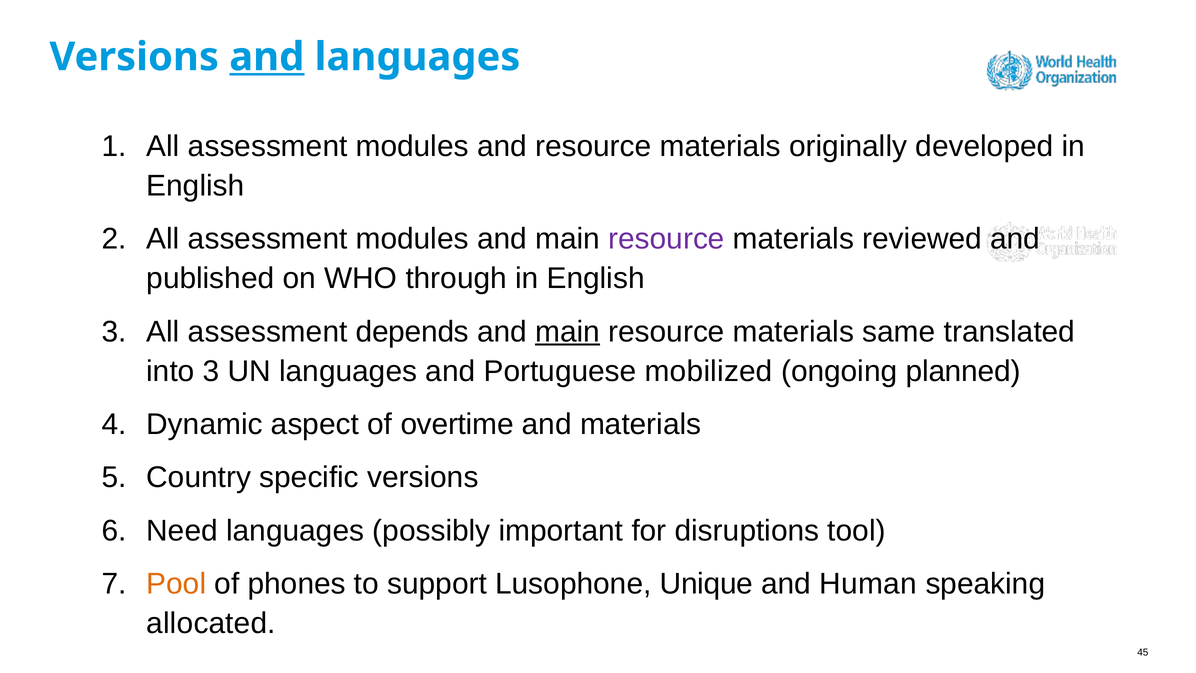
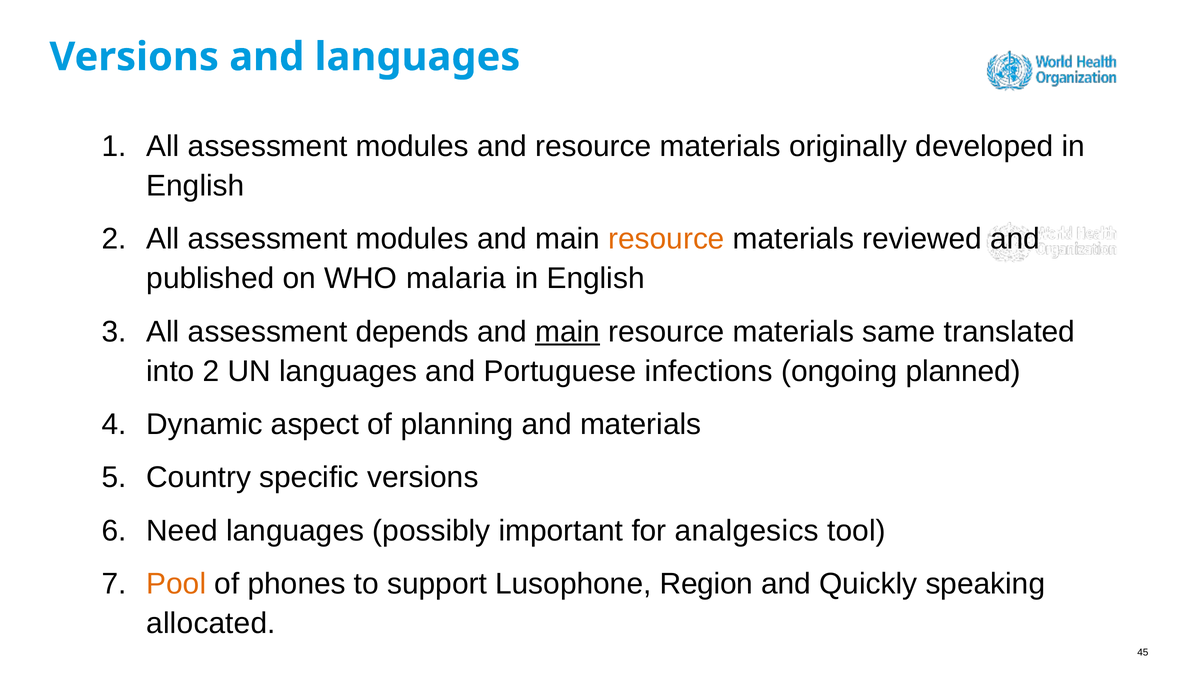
and at (267, 57) underline: present -> none
resource at (666, 239) colour: purple -> orange
through: through -> malaria
into 3: 3 -> 2
mobilized: mobilized -> infections
overtime: overtime -> planning
disruptions: disruptions -> analgesics
Unique: Unique -> Region
Human: Human -> Quickly
